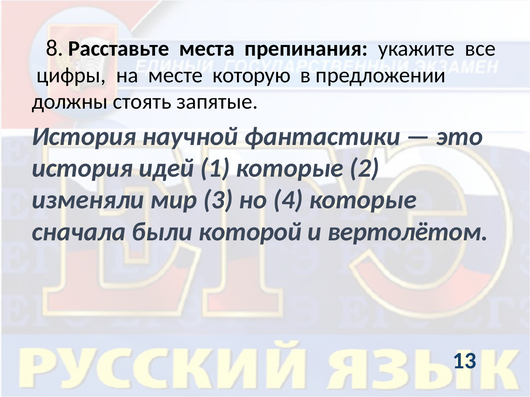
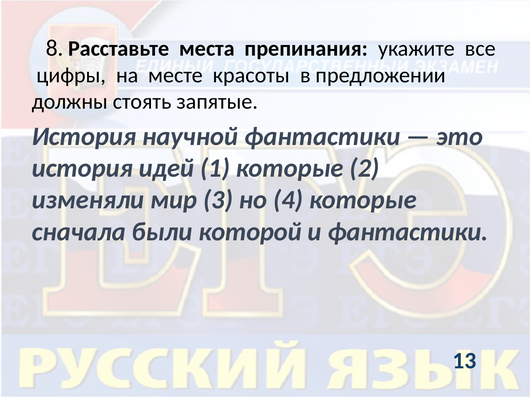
которую: которую -> красоты
и вертолётом: вертолётом -> фантастики
